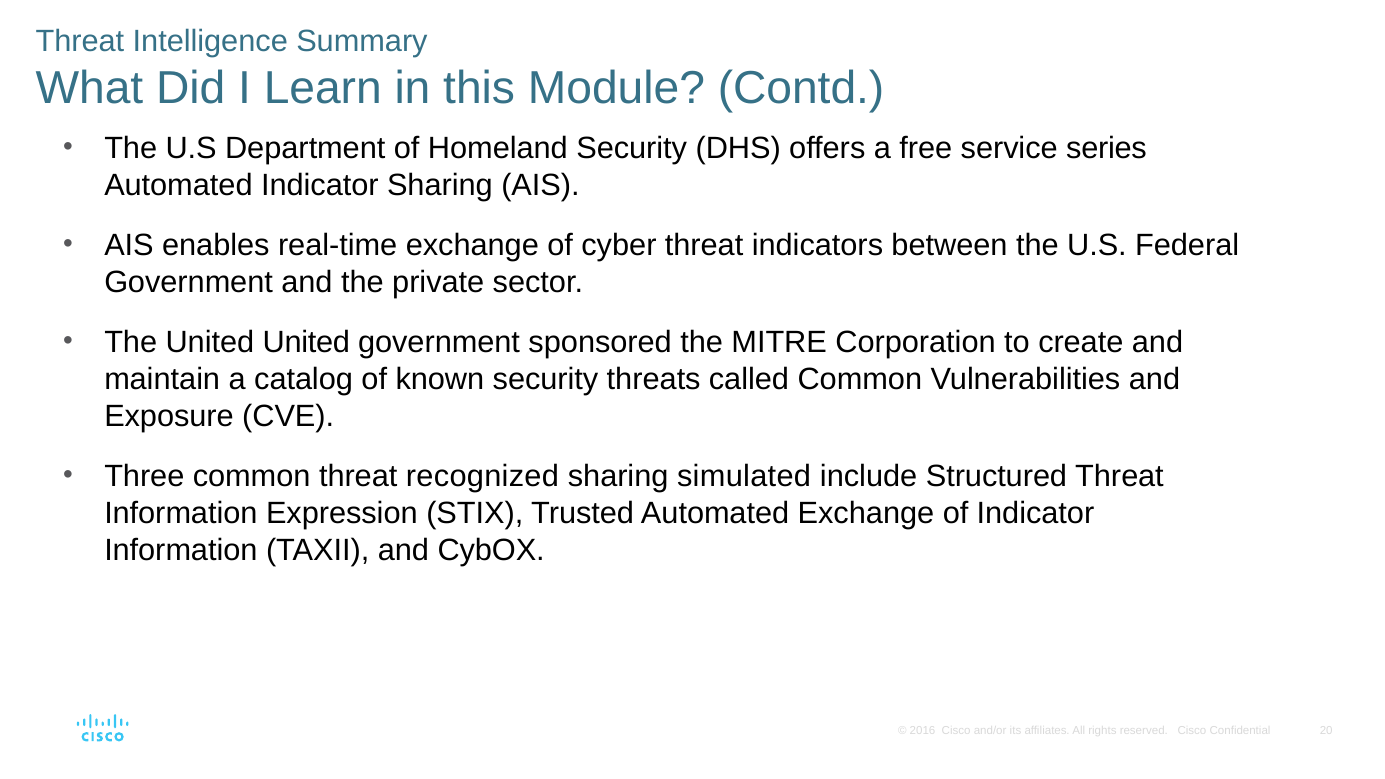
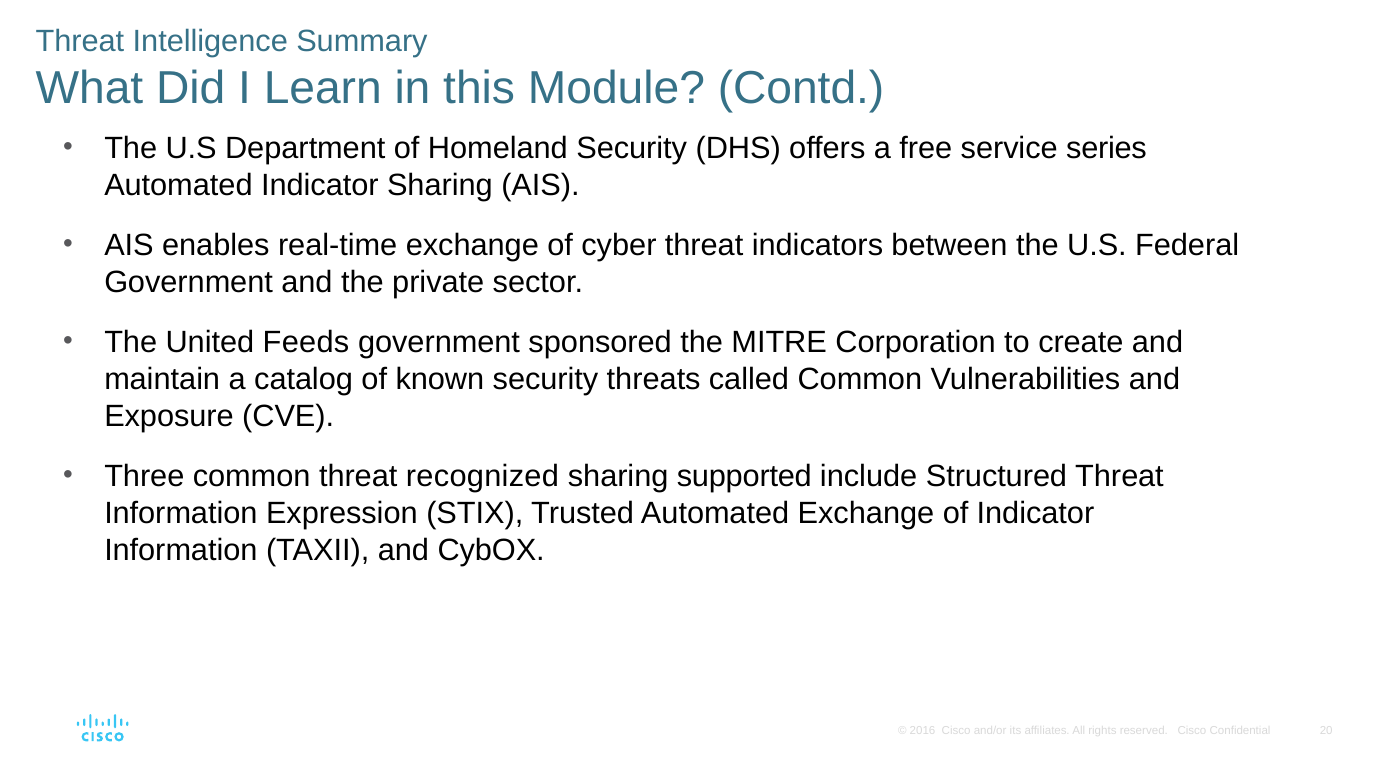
United United: United -> Feeds
simulated: simulated -> supported
